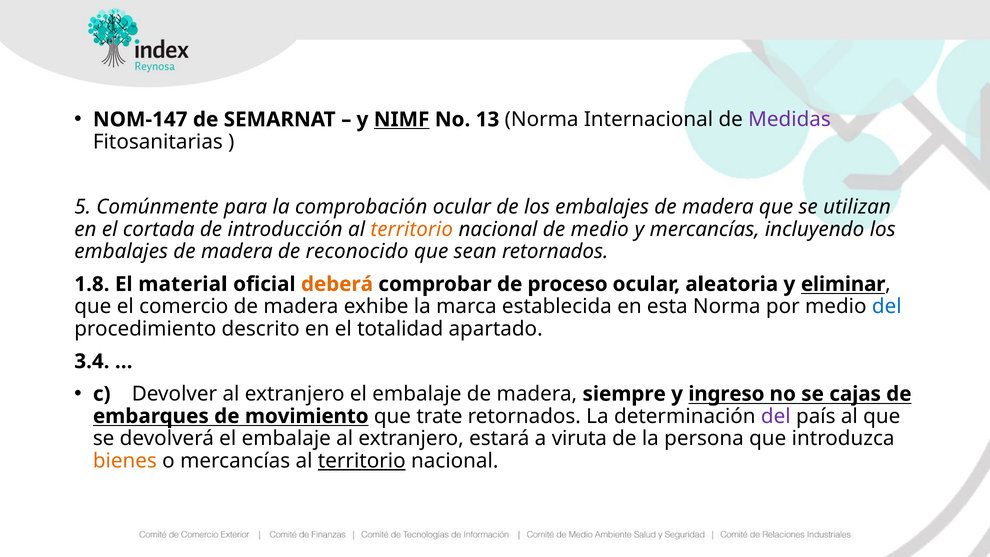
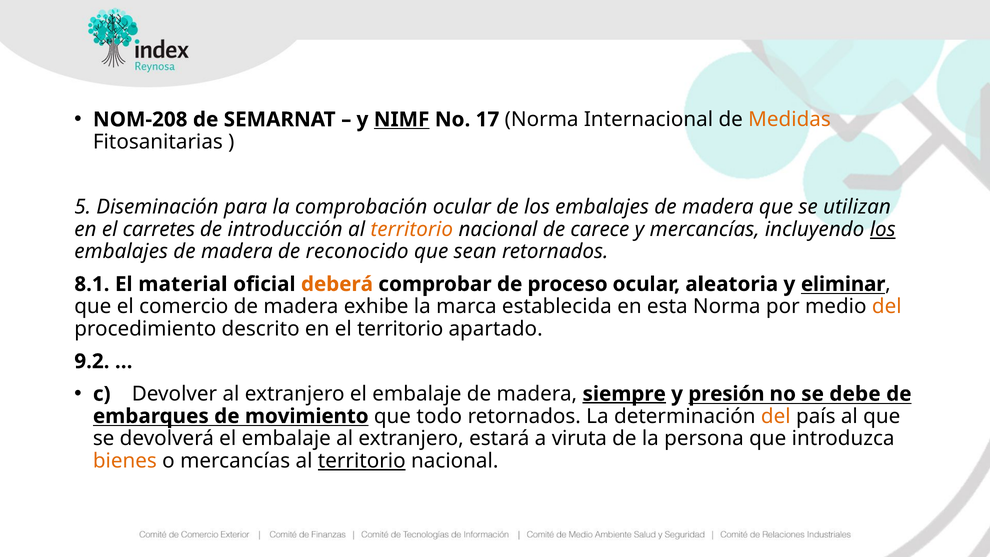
NOM-147: NOM-147 -> NOM-208
13: 13 -> 17
Medidas colour: purple -> orange
Comúnmente: Comúnmente -> Diseminación
cortada: cortada -> carretes
de medio: medio -> carece
los at (883, 229) underline: none -> present
1.8: 1.8 -> 8.1
del at (887, 306) colour: blue -> orange
el totalidad: totalidad -> territorio
3.4: 3.4 -> 9.2
siempre underline: none -> present
ingreso: ingreso -> presión
cajas: cajas -> debe
trate: trate -> todo
del at (776, 416) colour: purple -> orange
